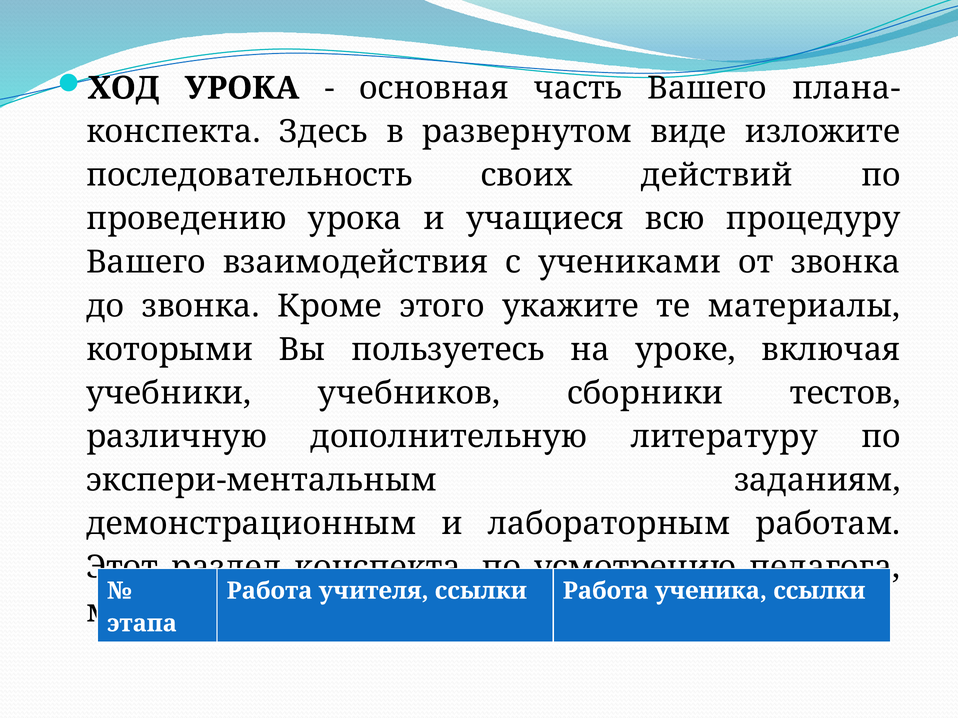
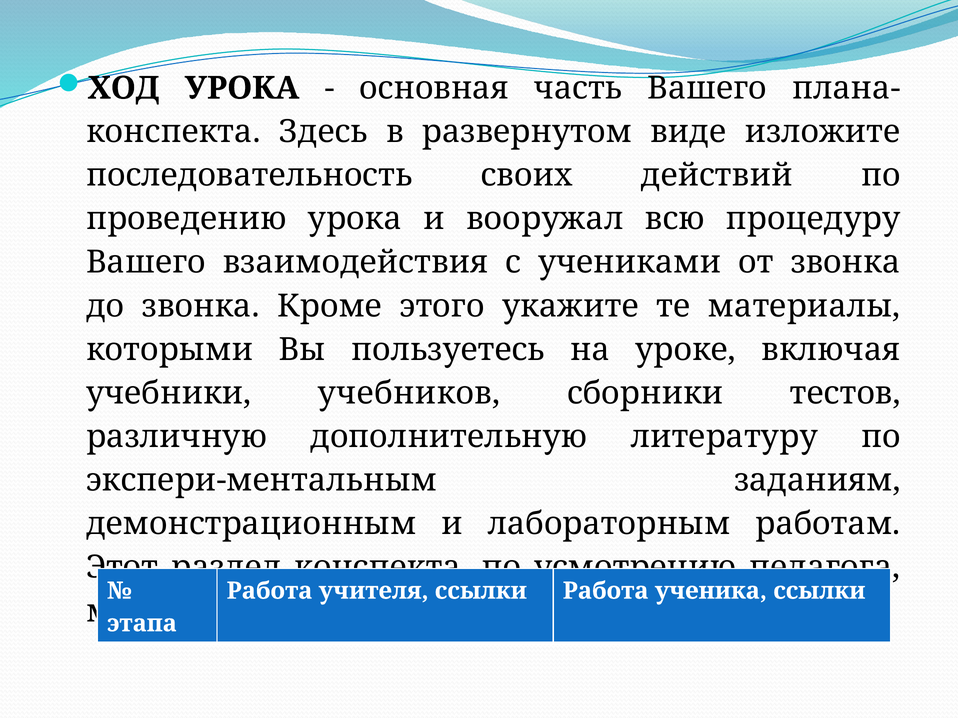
учащиеся: учащиеся -> вооружал
